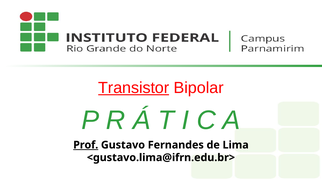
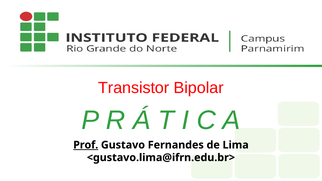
Transistor underline: present -> none
